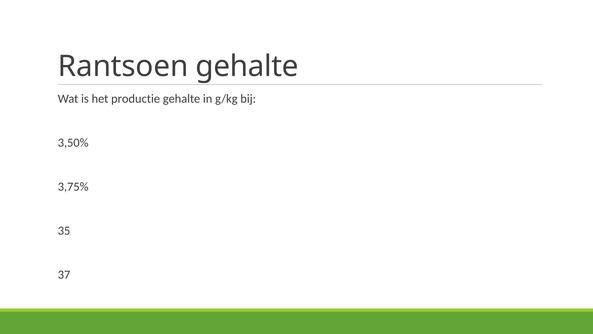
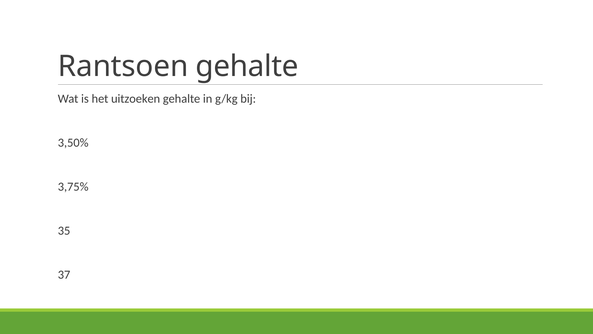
productie: productie -> uitzoeken
